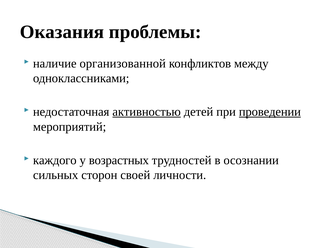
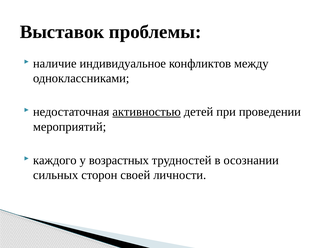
Оказания: Оказания -> Выставок
организованной: организованной -> индивидуальное
проведении underline: present -> none
